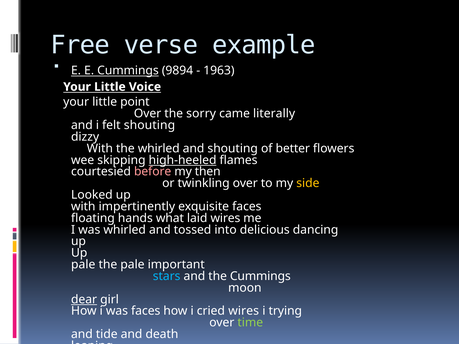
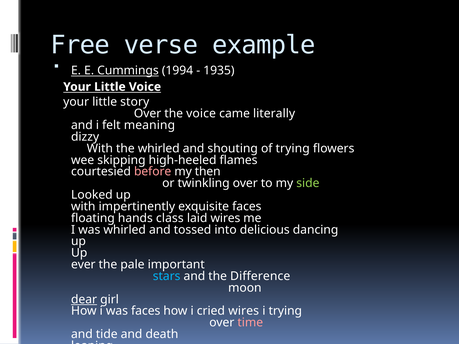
9894: 9894 -> 1994
1963: 1963 -> 1935
point: point -> story
the sorry: sorry -> voice
felt shouting: shouting -> meaning
of better: better -> trying
high-heeled underline: present -> none
side colour: yellow -> light green
what: what -> class
pale at (83, 265): pale -> ever
the Cummings: Cummings -> Difference
time colour: light green -> pink
